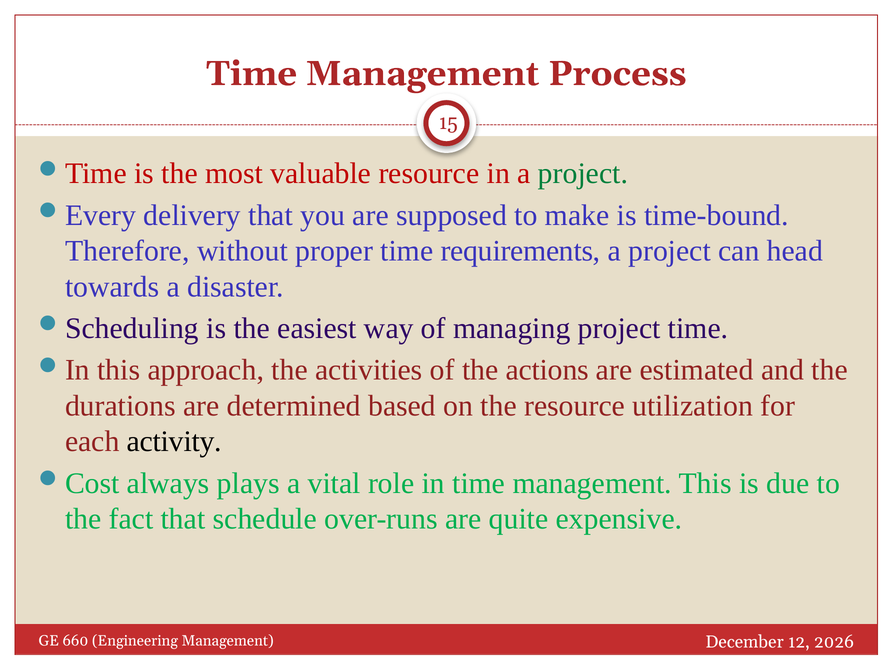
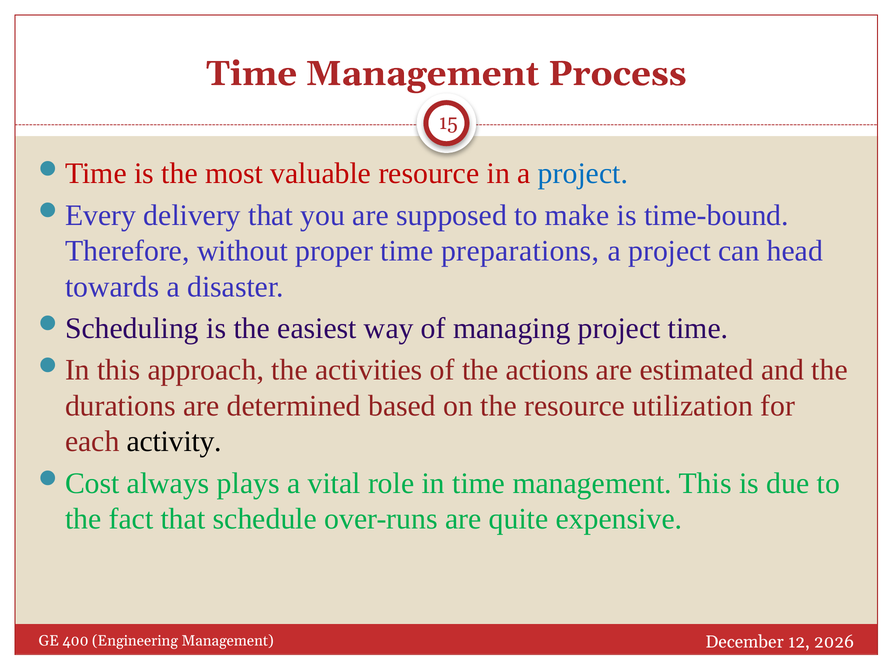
project at (583, 173) colour: green -> blue
requirements: requirements -> preparations
660: 660 -> 400
